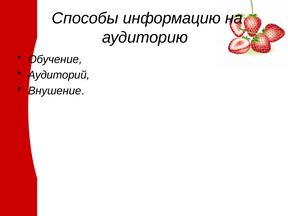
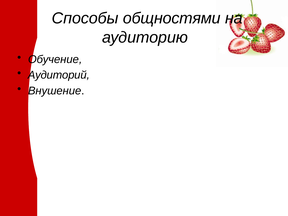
информацию: информацию -> общностями
